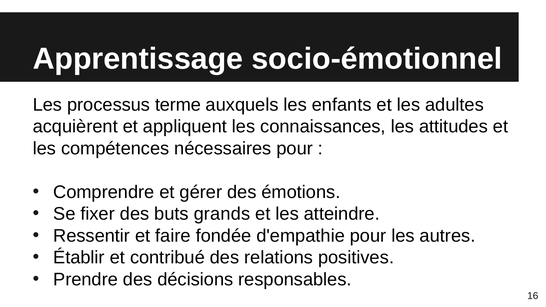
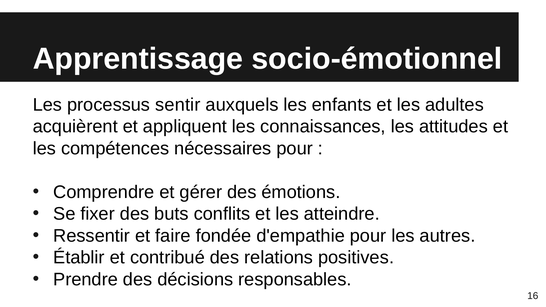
terme: terme -> sentir
grands: grands -> conflits
